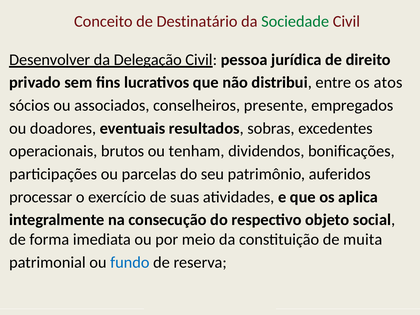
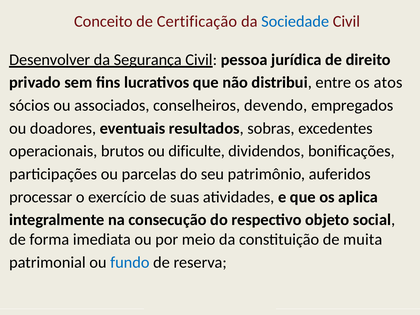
Destinatário: Destinatário -> Certificação
Sociedade colour: green -> blue
Delegação: Delegação -> Segurança
presente: presente -> devendo
tenham: tenham -> dificulte
